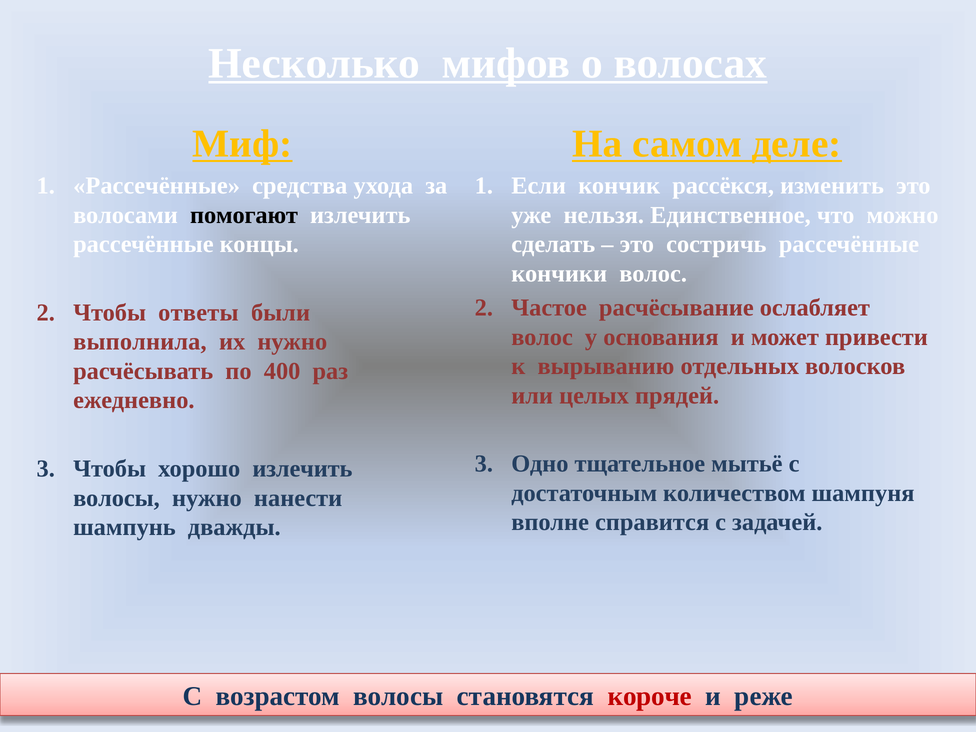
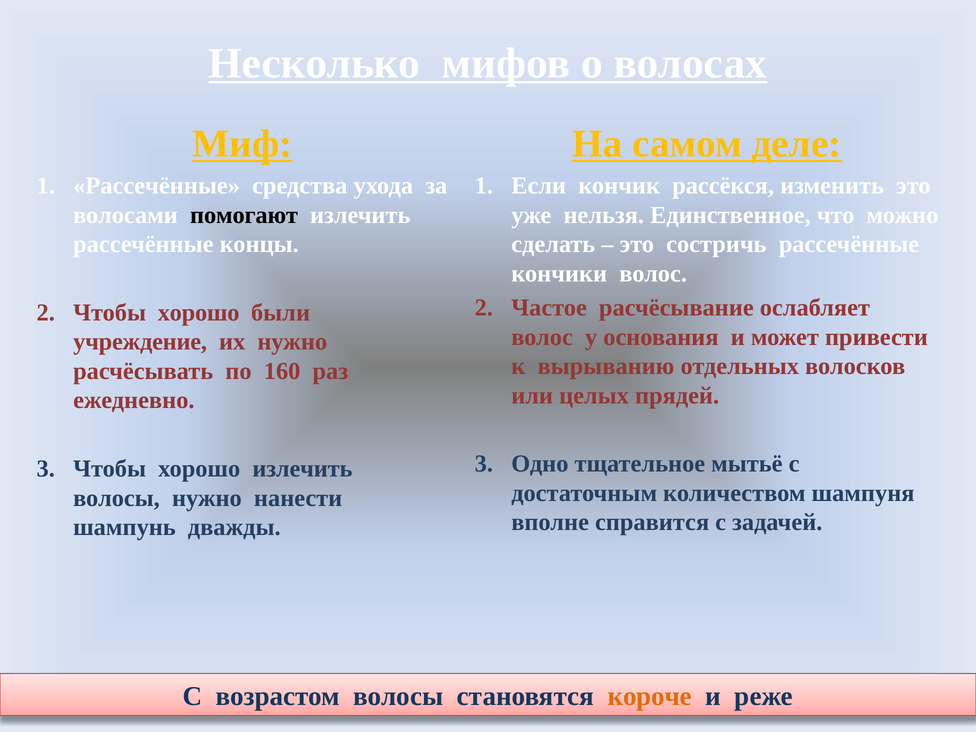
ответы at (198, 313): ответы -> хорошо
выполнила: выполнила -> учреждение
400: 400 -> 160
короче colour: red -> orange
